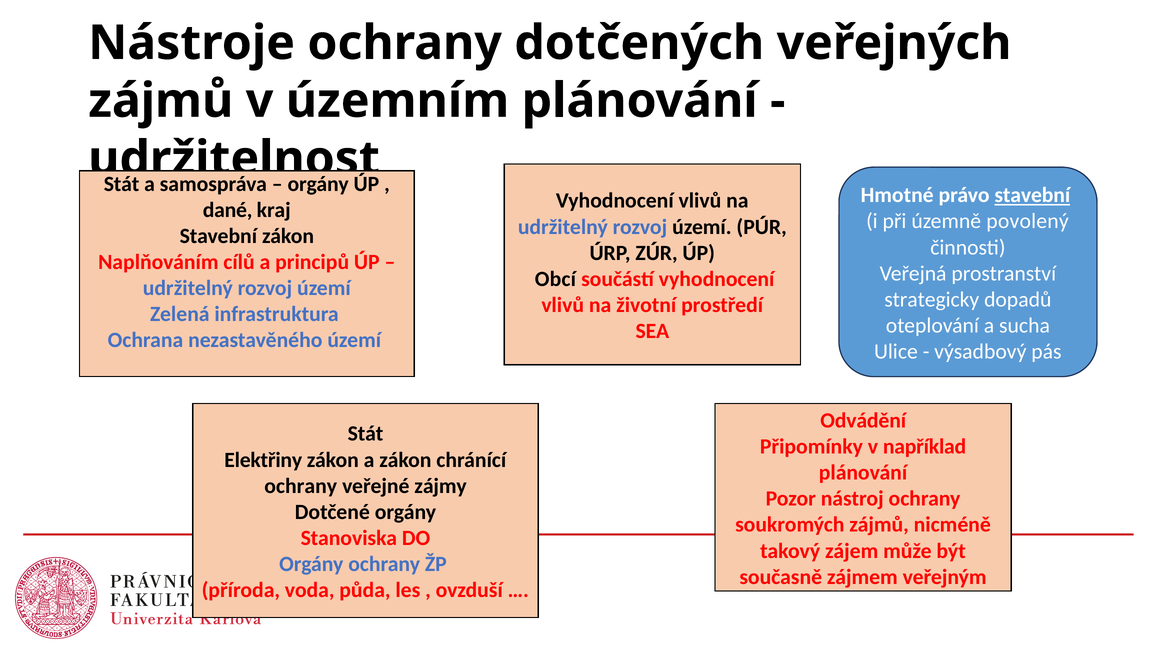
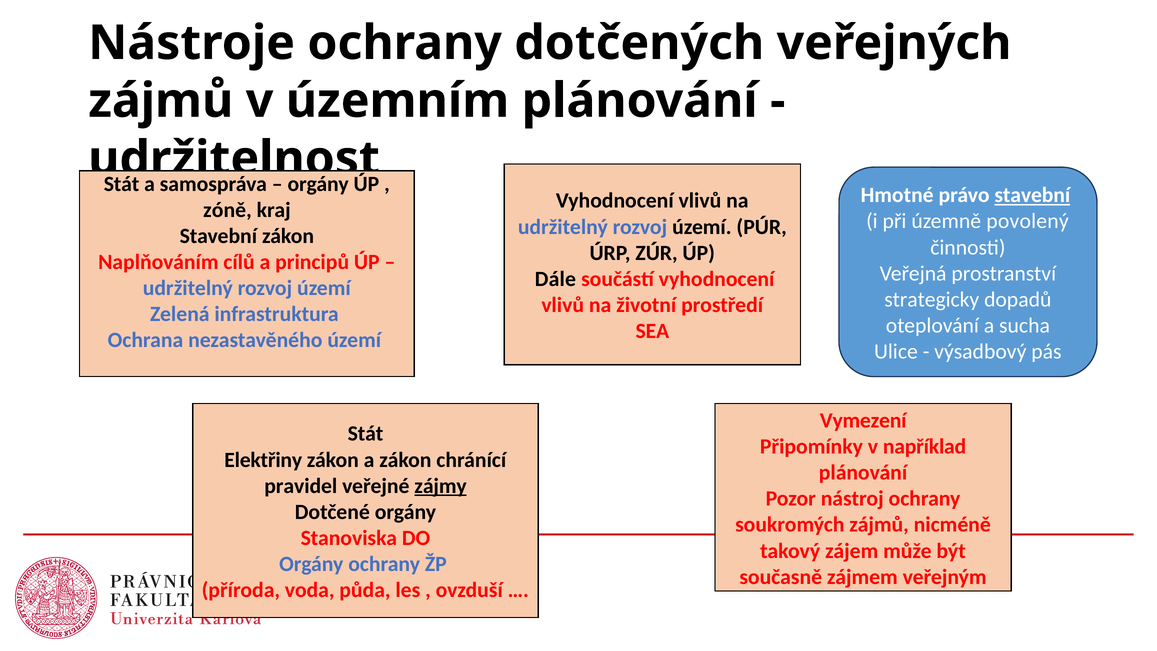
dané: dané -> zóně
Obcí: Obcí -> Dále
Odvádění: Odvádění -> Vymezení
ochrany at (301, 486): ochrany -> pravidel
zájmy underline: none -> present
